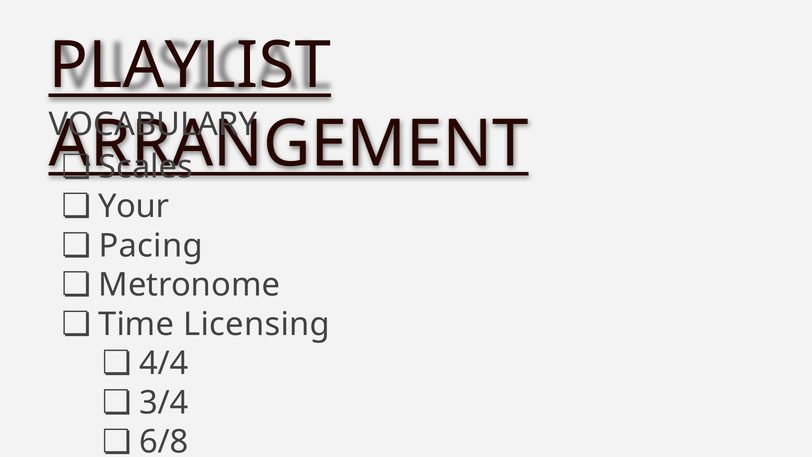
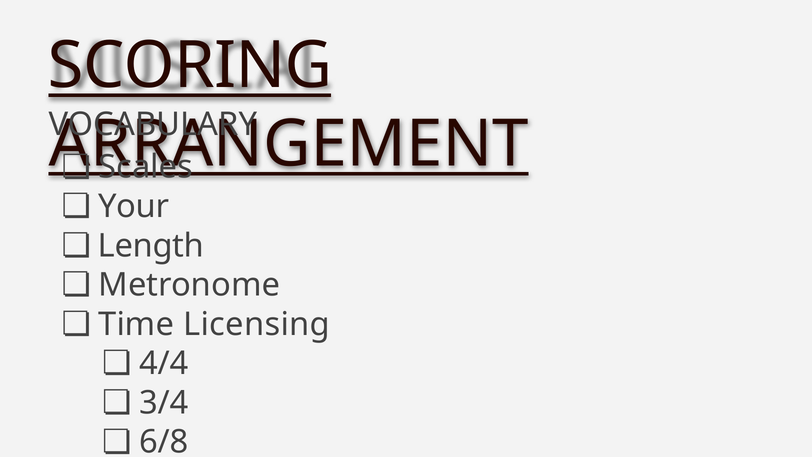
PLAYLIST: PLAYLIST -> SCORING
Pacing: Pacing -> Length
